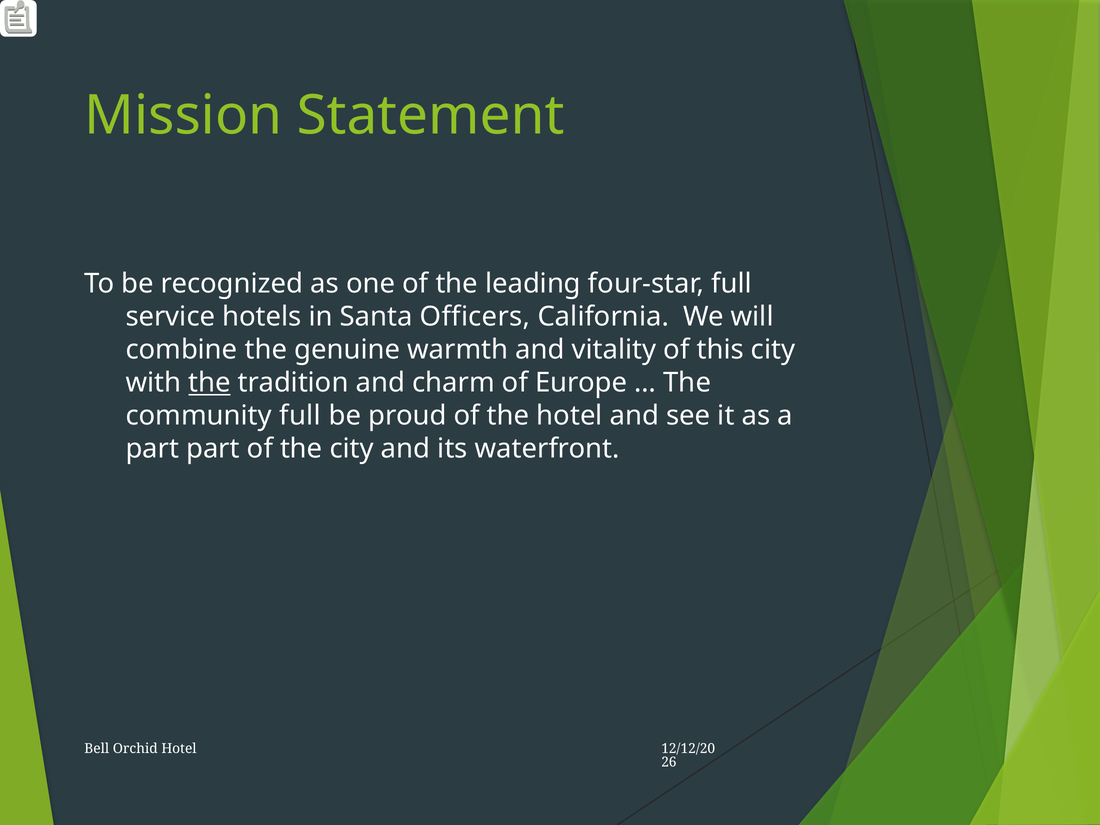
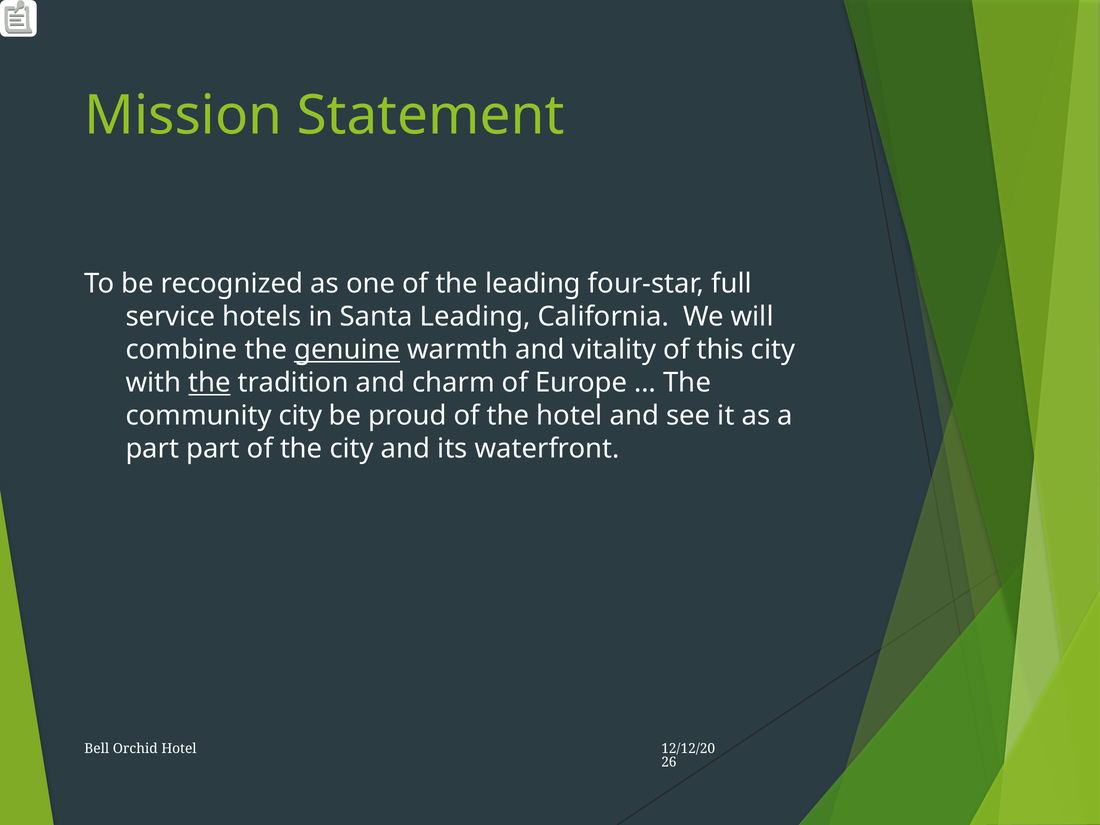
Santa Officers: Officers -> Leading
genuine underline: none -> present
community full: full -> city
